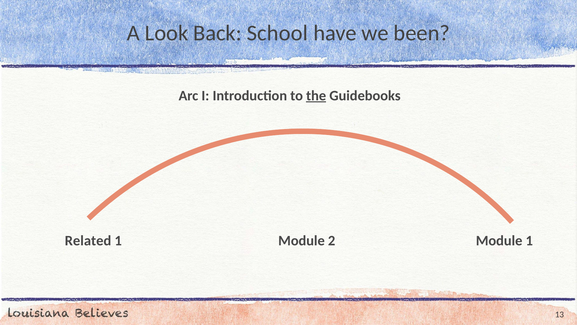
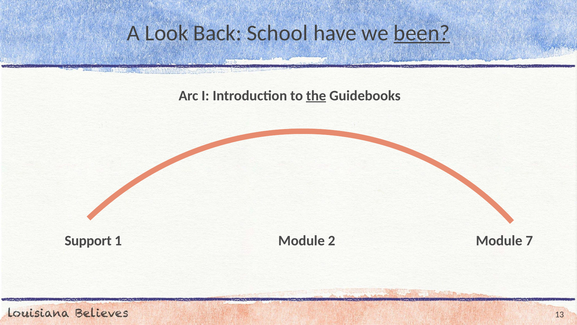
been underline: none -> present
Related: Related -> Support
Module 1: 1 -> 7
